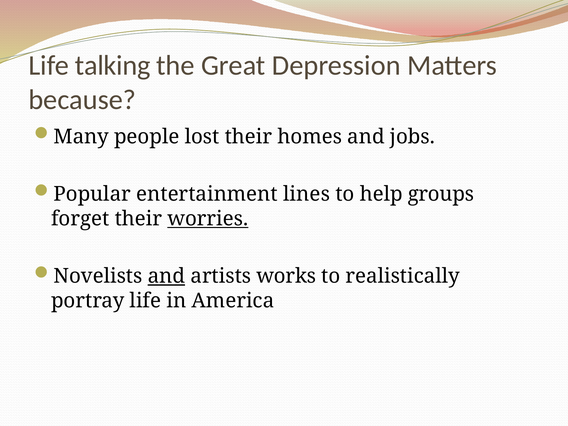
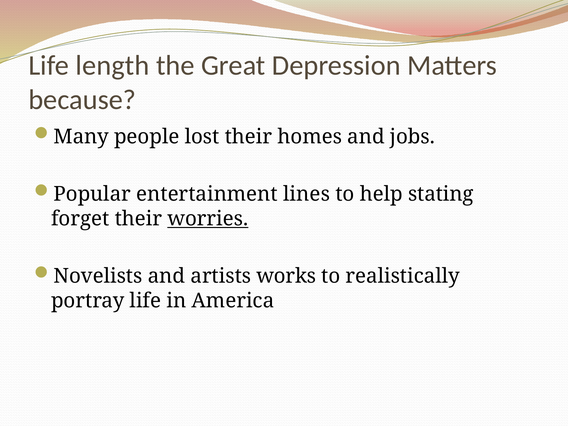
talking: talking -> length
groups: groups -> stating
and at (166, 276) underline: present -> none
